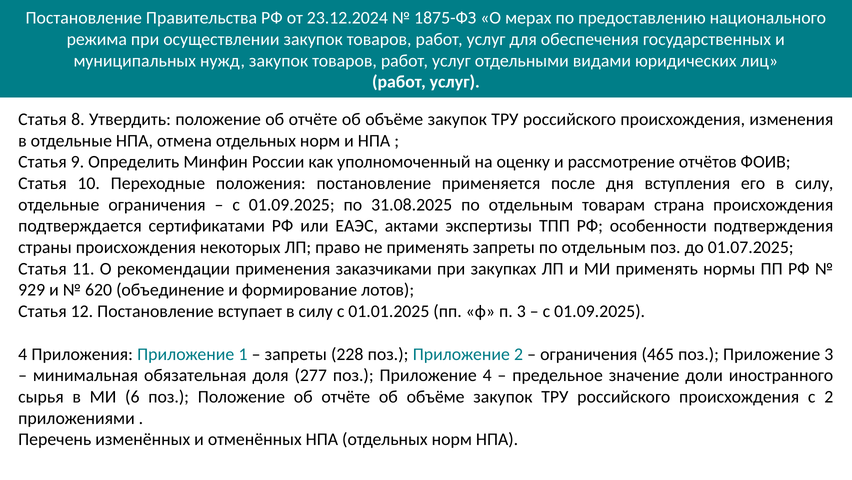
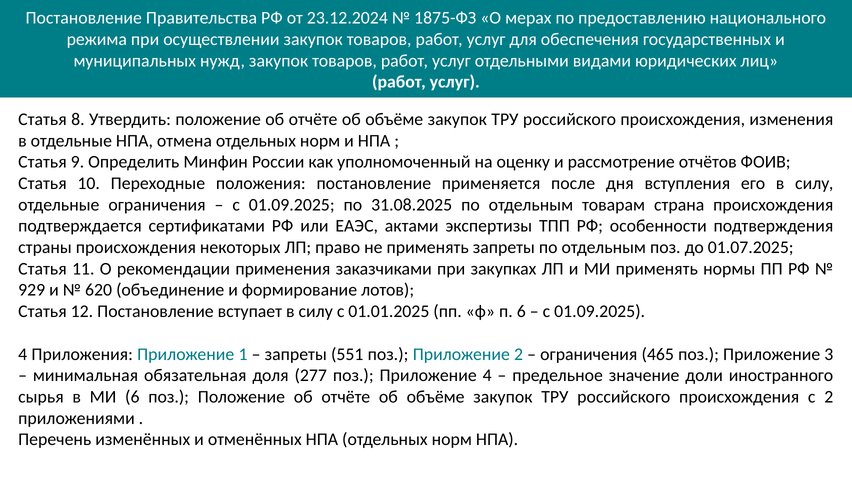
п 3: 3 -> 6
228: 228 -> 551
